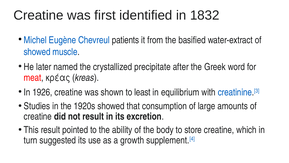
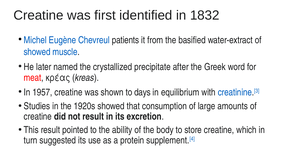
1926: 1926 -> 1957
least: least -> days
growth: growth -> protein
